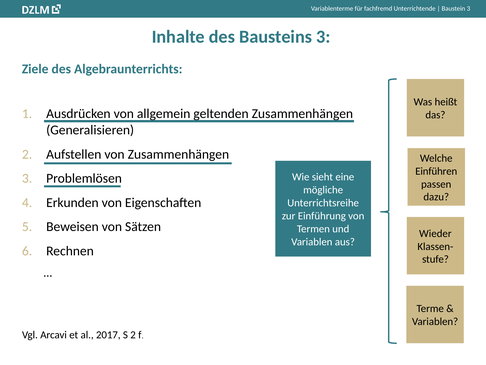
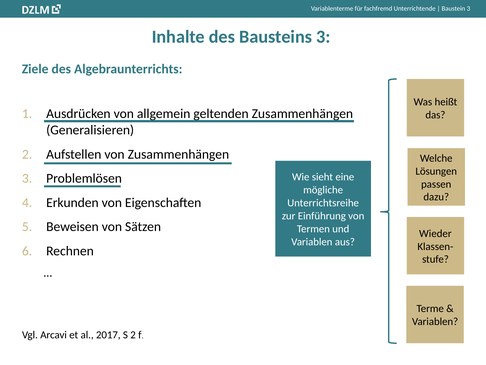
Einführen: Einführen -> Lösungen
